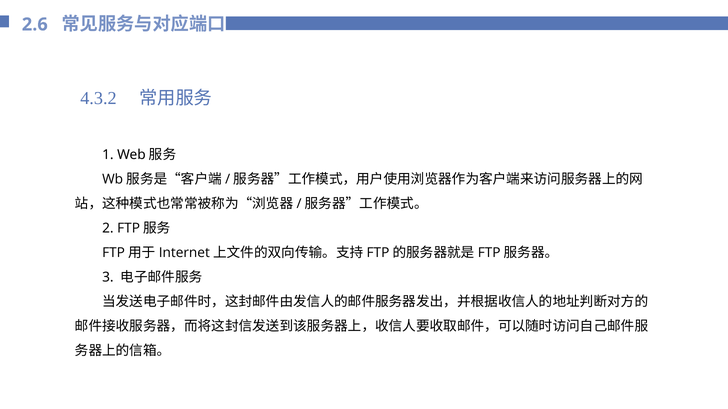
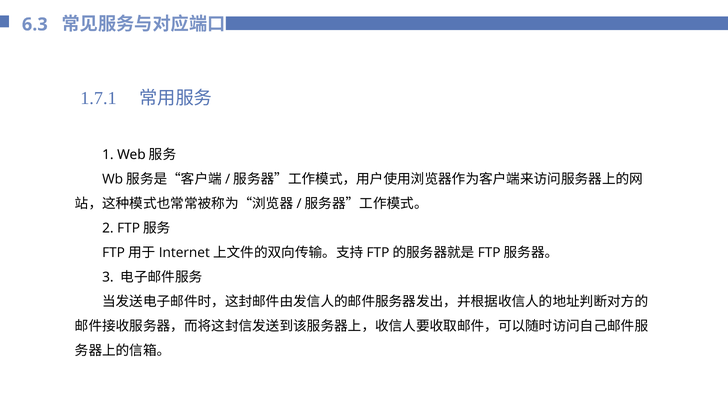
2.6: 2.6 -> 6.3
4.3.2: 4.3.2 -> 1.7.1
